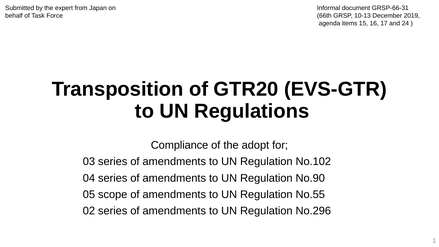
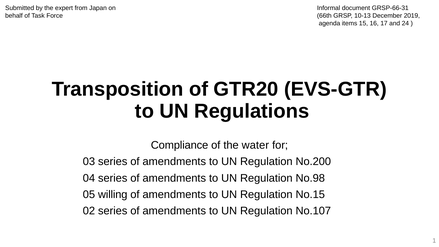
adopt: adopt -> water
No.102: No.102 -> No.200
No.90: No.90 -> No.98
scope: scope -> willing
No.55: No.55 -> No.15
No.296: No.296 -> No.107
